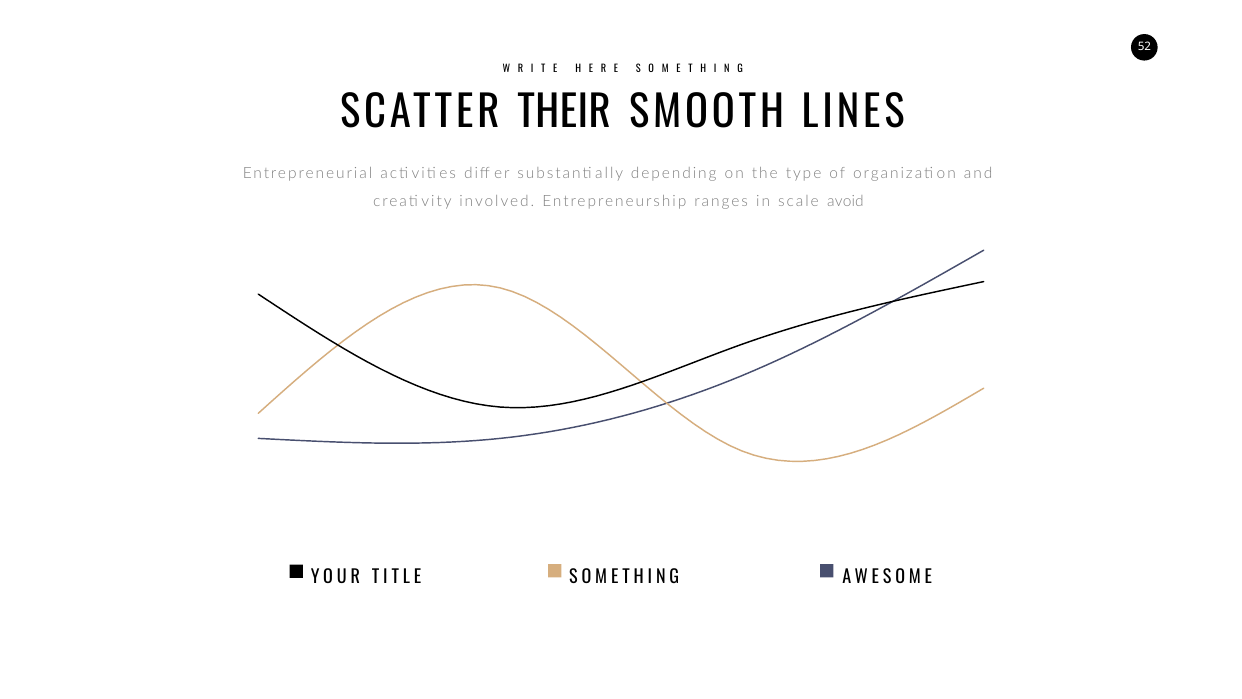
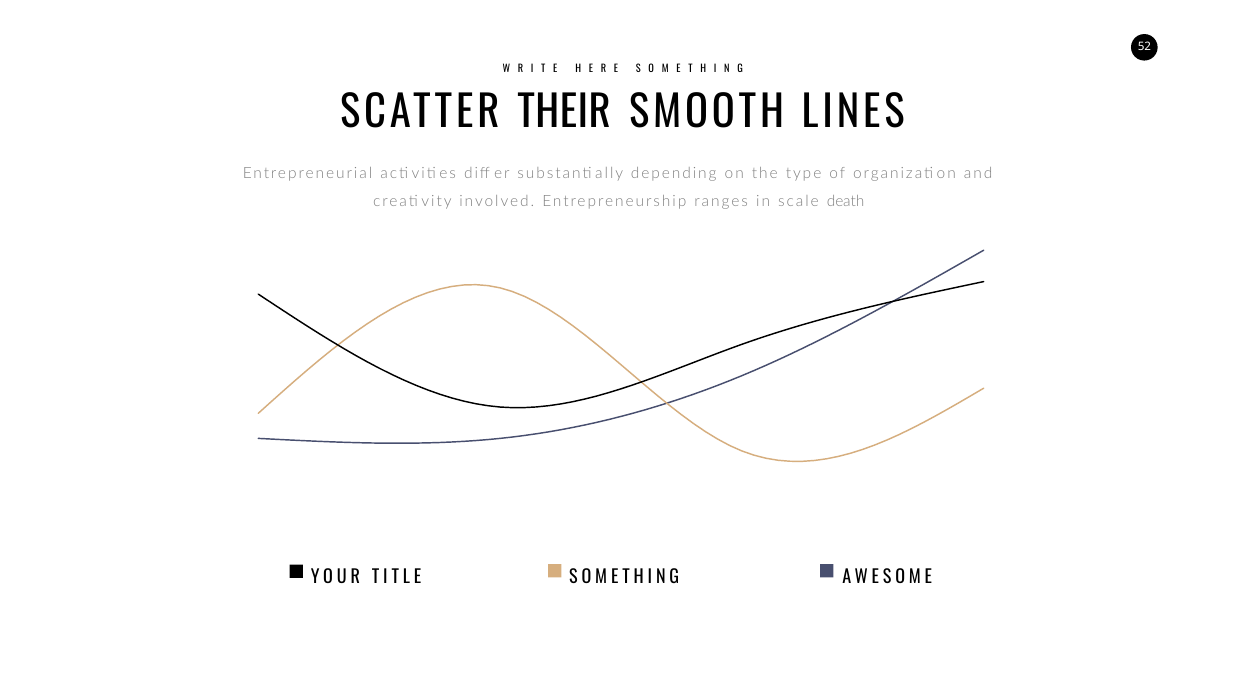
avoid: avoid -> death
